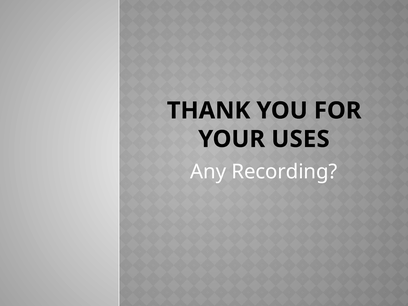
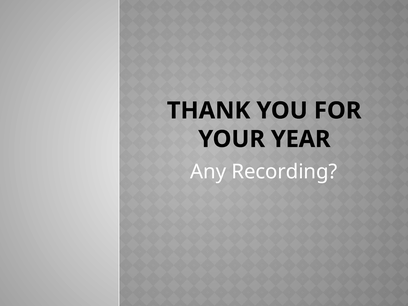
USES: USES -> YEAR
